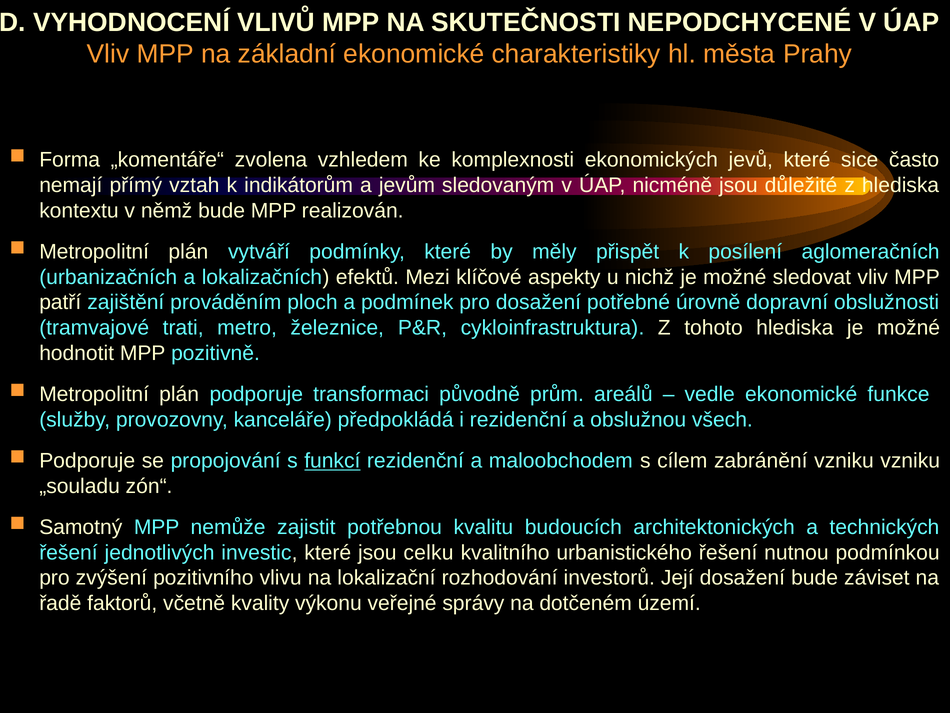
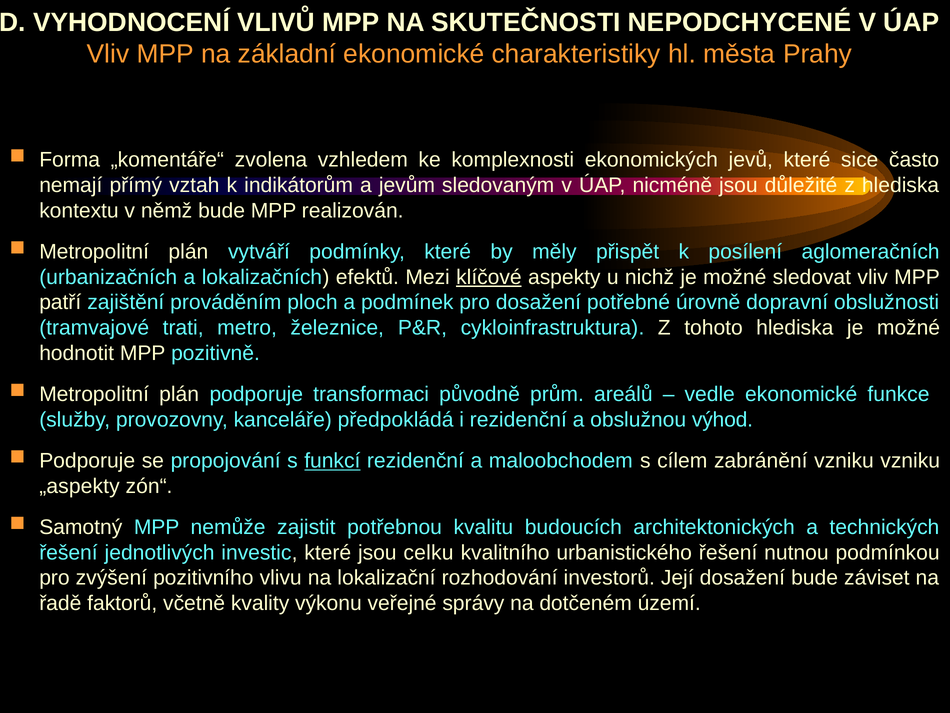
klíčové underline: none -> present
všech: všech -> výhod
„souladu: „souladu -> „aspekty
